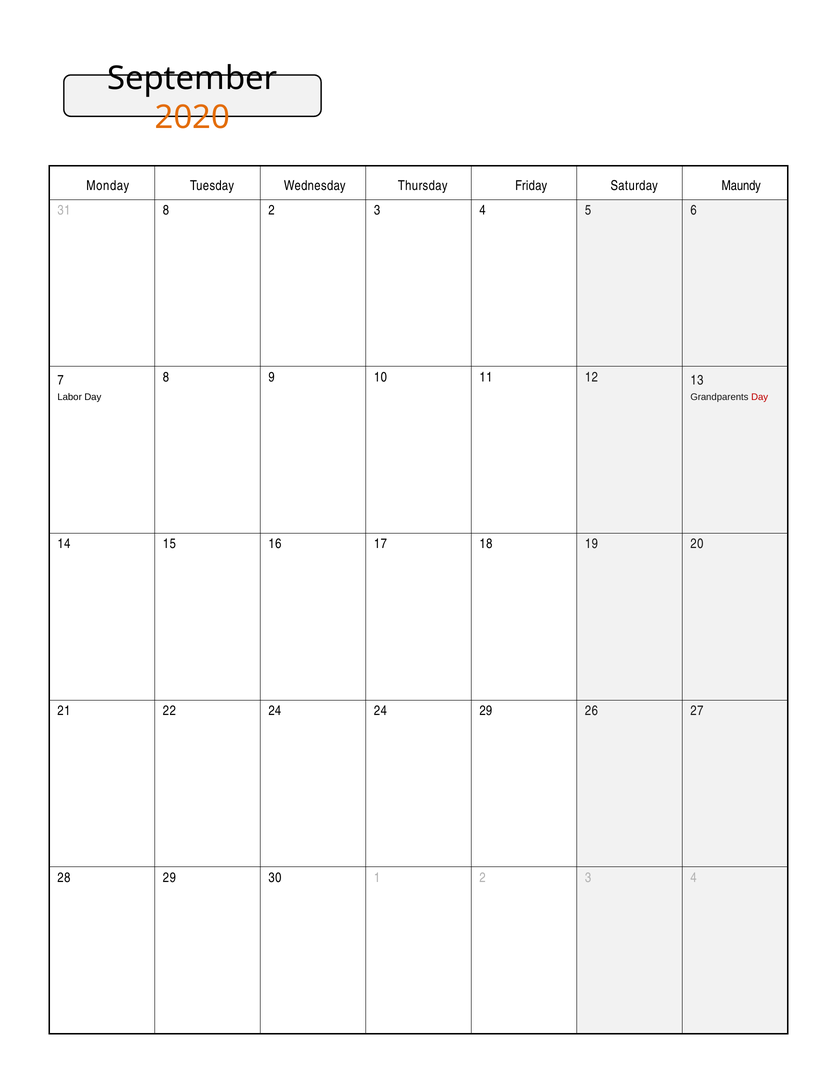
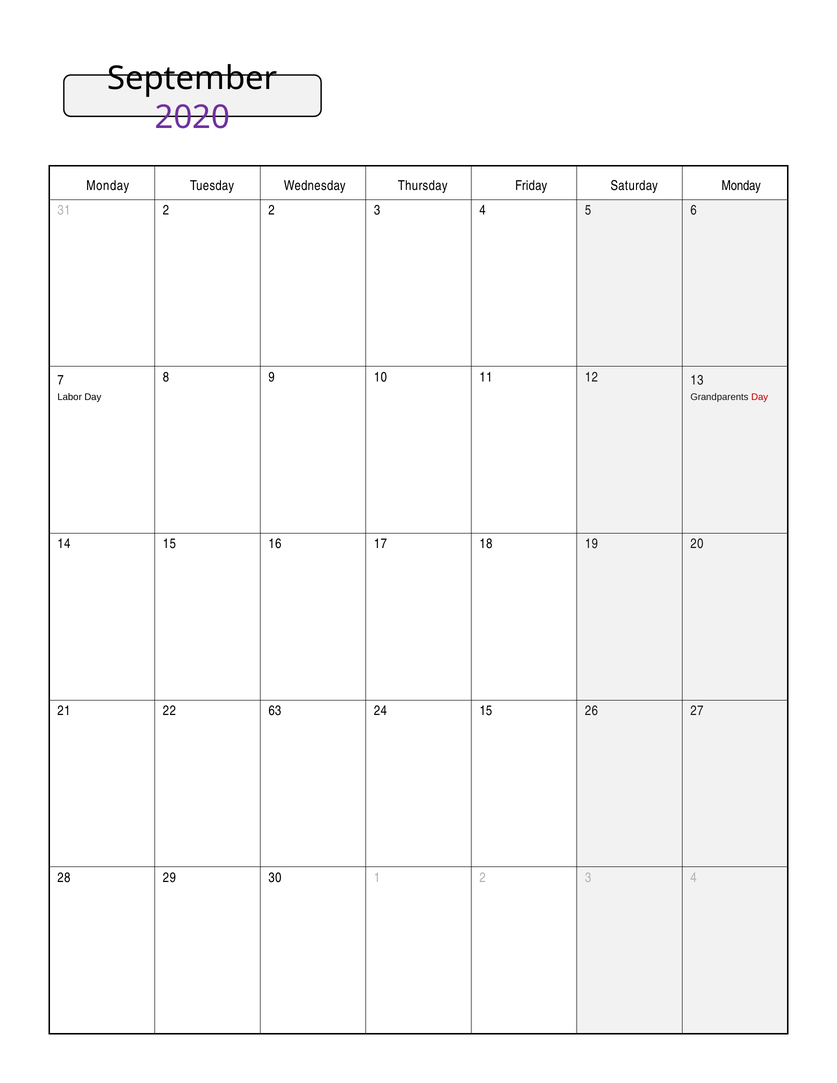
2020 colour: orange -> purple
Saturday Maundy: Maundy -> Monday
31 8: 8 -> 2
22 24: 24 -> 63
24 29: 29 -> 15
